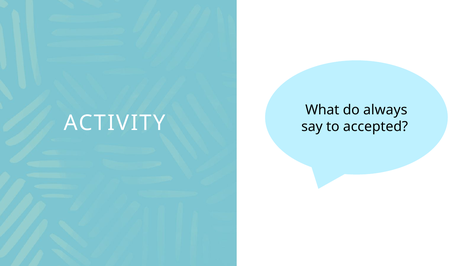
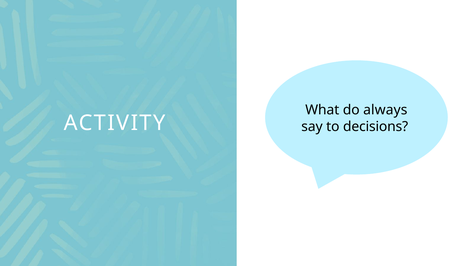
accepted: accepted -> decisions
